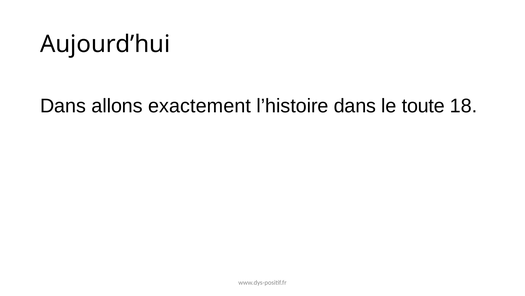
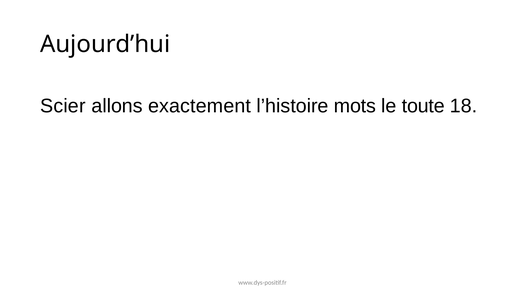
Dans at (63, 106): Dans -> Scier
l’histoire dans: dans -> mots
